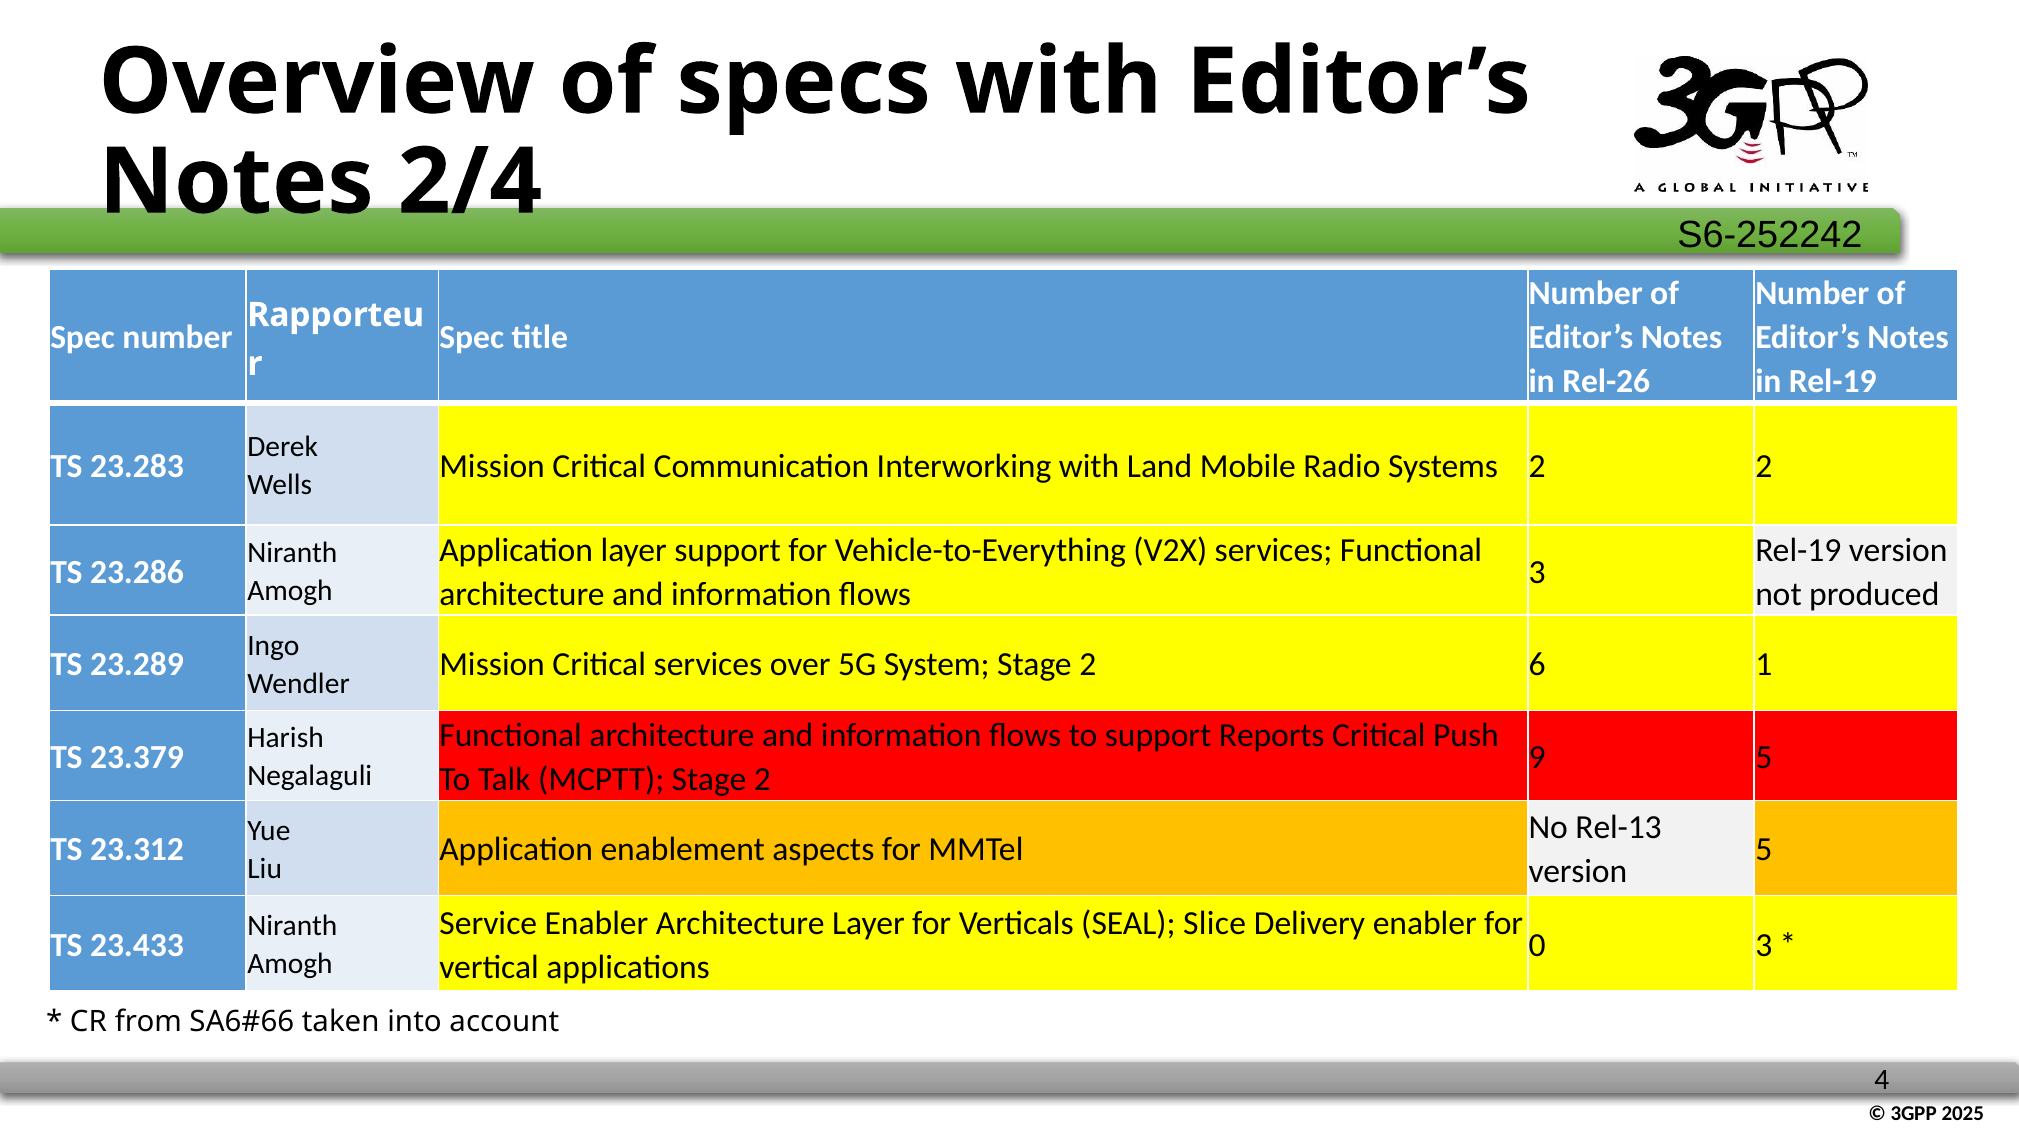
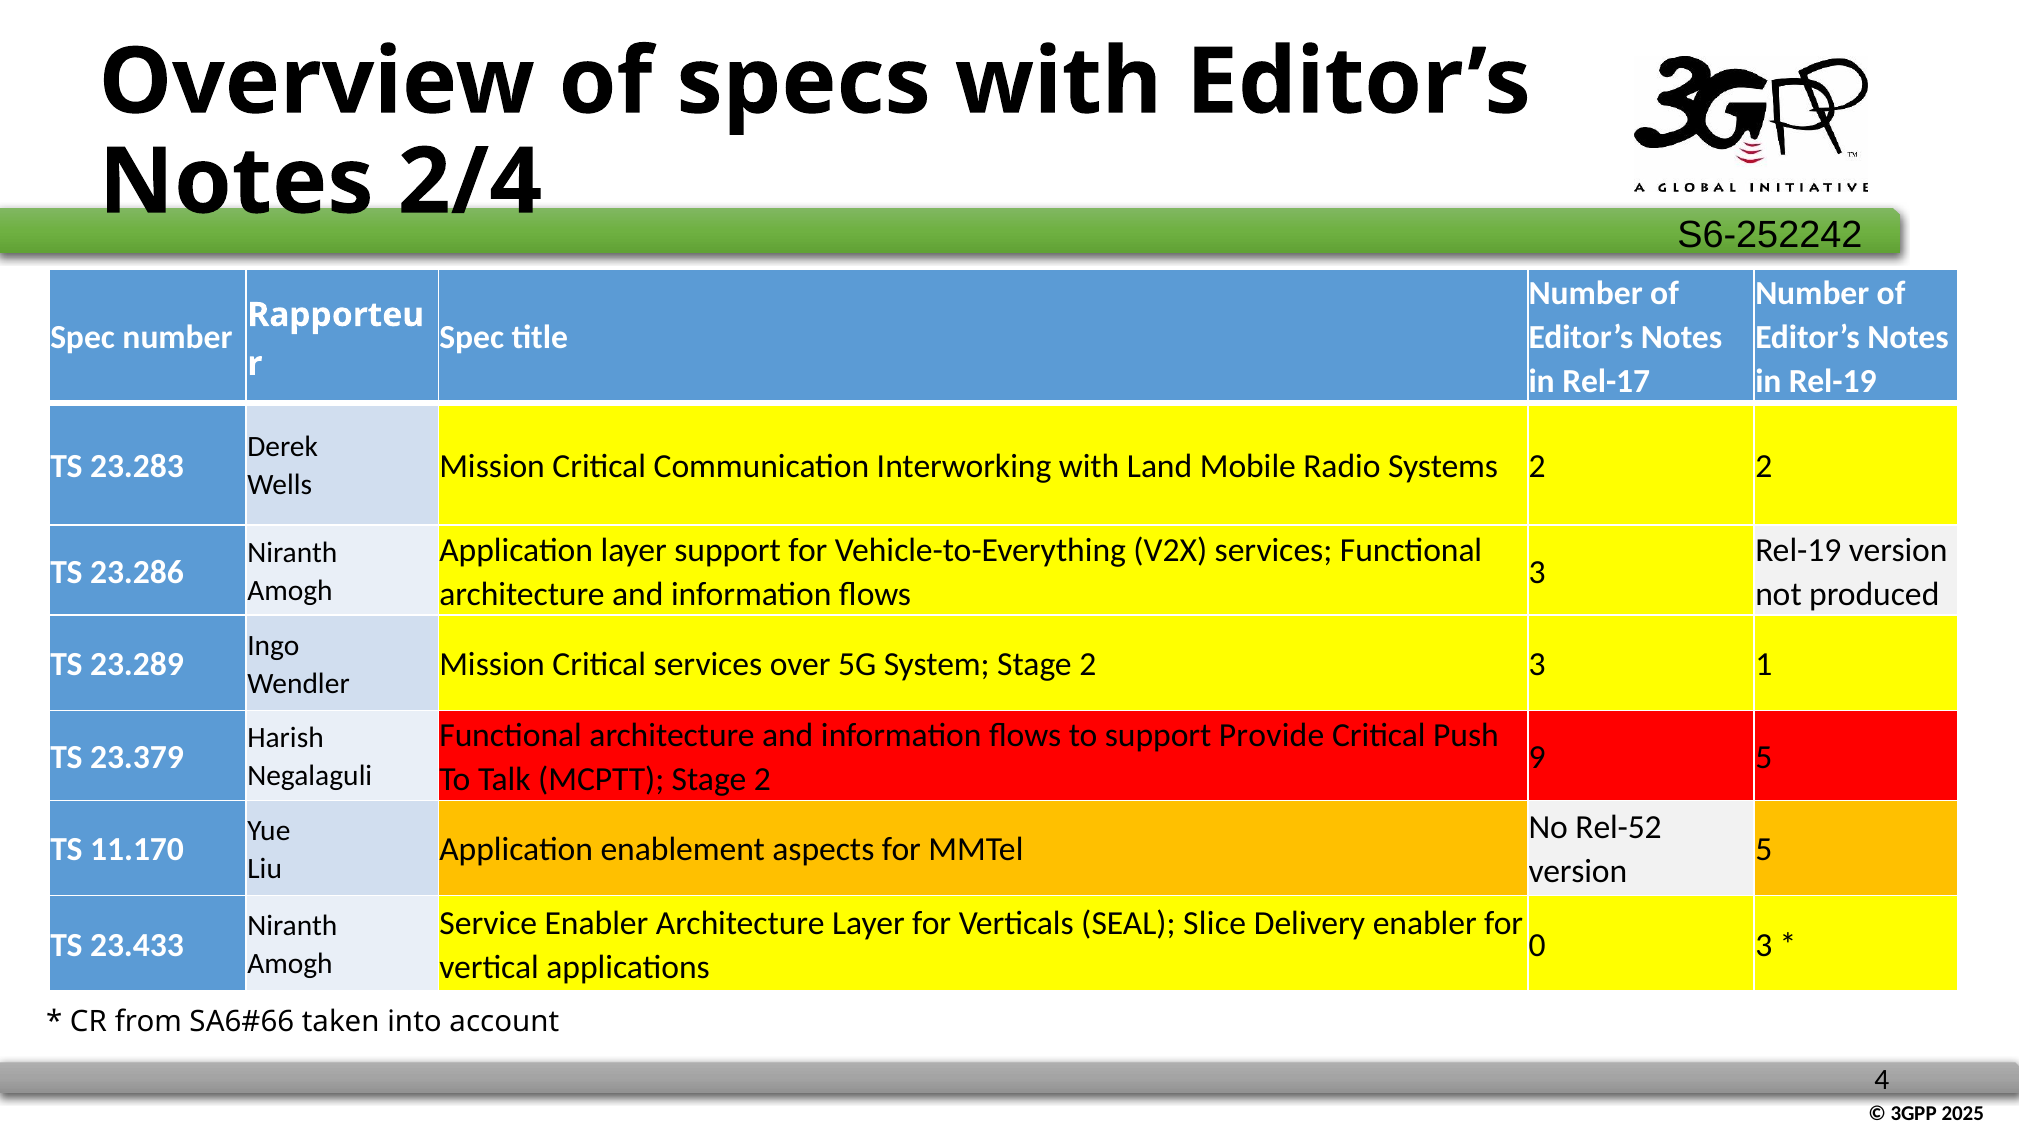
Rel-26: Rel-26 -> Rel-17
2 6: 6 -> 3
Reports: Reports -> Provide
Rel-13: Rel-13 -> Rel-52
23.312: 23.312 -> 11.170
